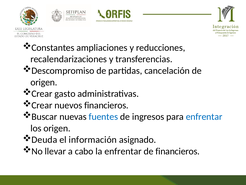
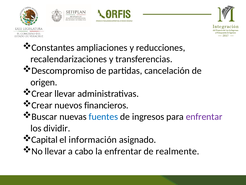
Crear gasto: gasto -> llevar
enfrentar at (204, 116) colour: blue -> purple
los origen: origen -> dividir
Deuda: Deuda -> Capital
de financieros: financieros -> realmente
